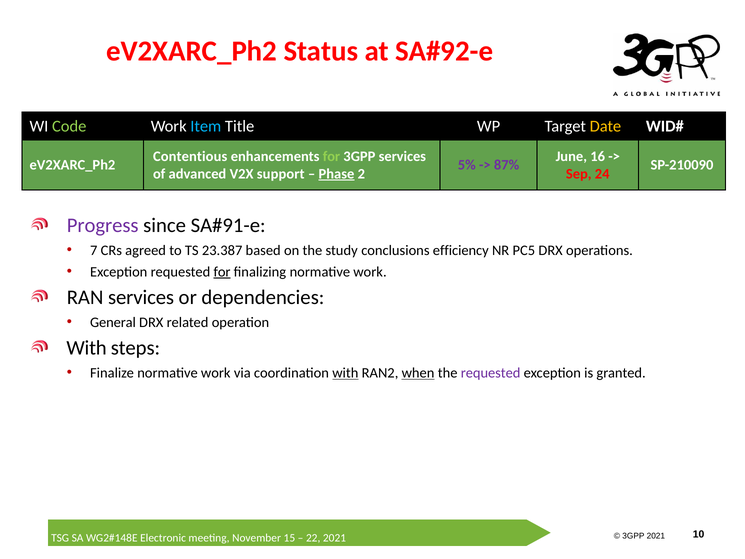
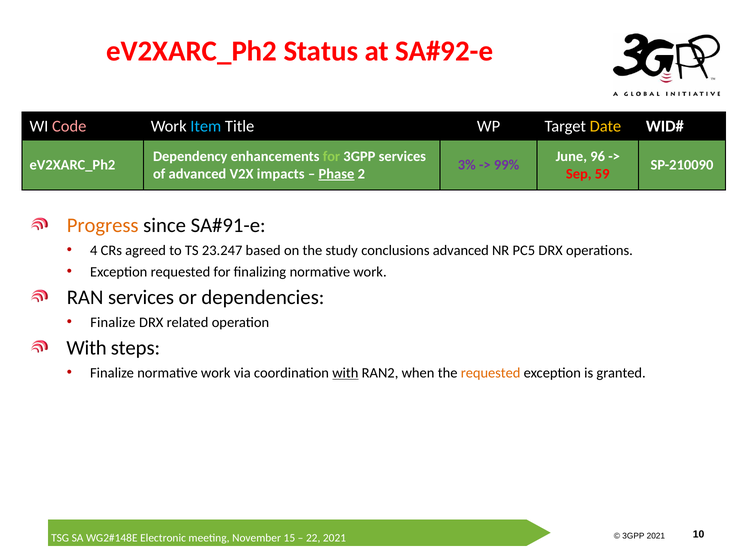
Code colour: light green -> pink
Contentious: Contentious -> Dependency
16: 16 -> 96
5%: 5% -> 3%
87%: 87% -> 99%
support: support -> impacts
24: 24 -> 59
Progress colour: purple -> orange
7: 7 -> 4
23.387: 23.387 -> 23.247
conclusions efficiency: efficiency -> advanced
for at (222, 272) underline: present -> none
General at (113, 322): General -> Finalize
when underline: present -> none
requested at (491, 373) colour: purple -> orange
